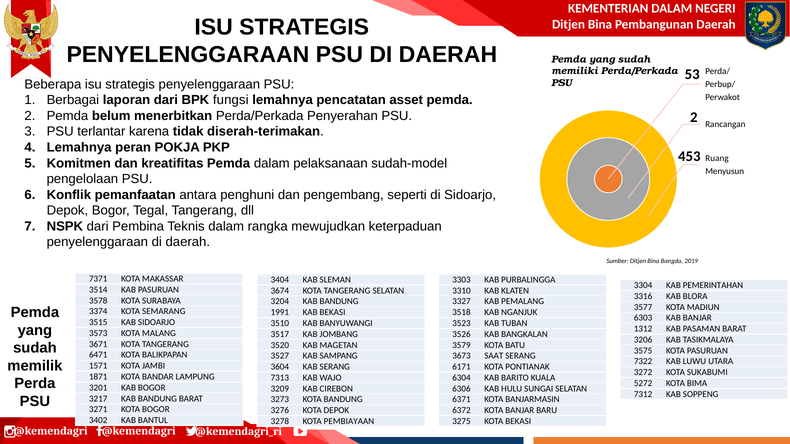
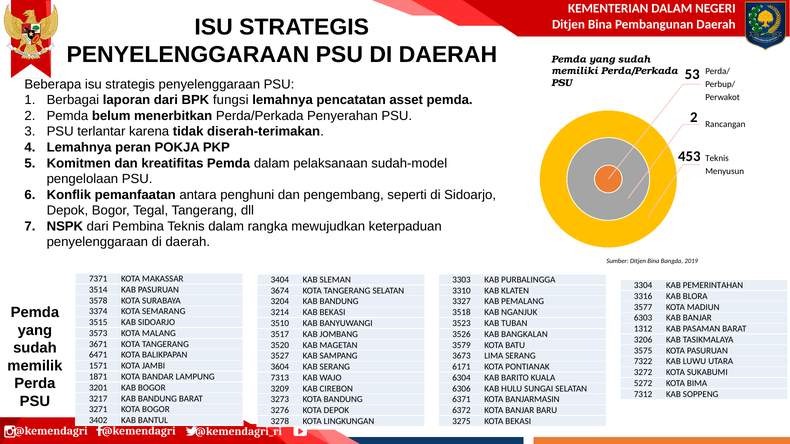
Ruang at (717, 158): Ruang -> Teknis
1991: 1991 -> 3214
SAAT: SAAT -> LIMA
PEMBIAYAAN: PEMBIAYAAN -> LINGKUNGAN
